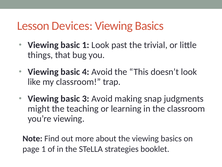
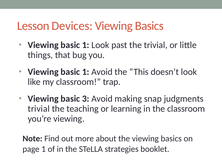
4 at (86, 72): 4 -> 1
might at (39, 108): might -> trivial
